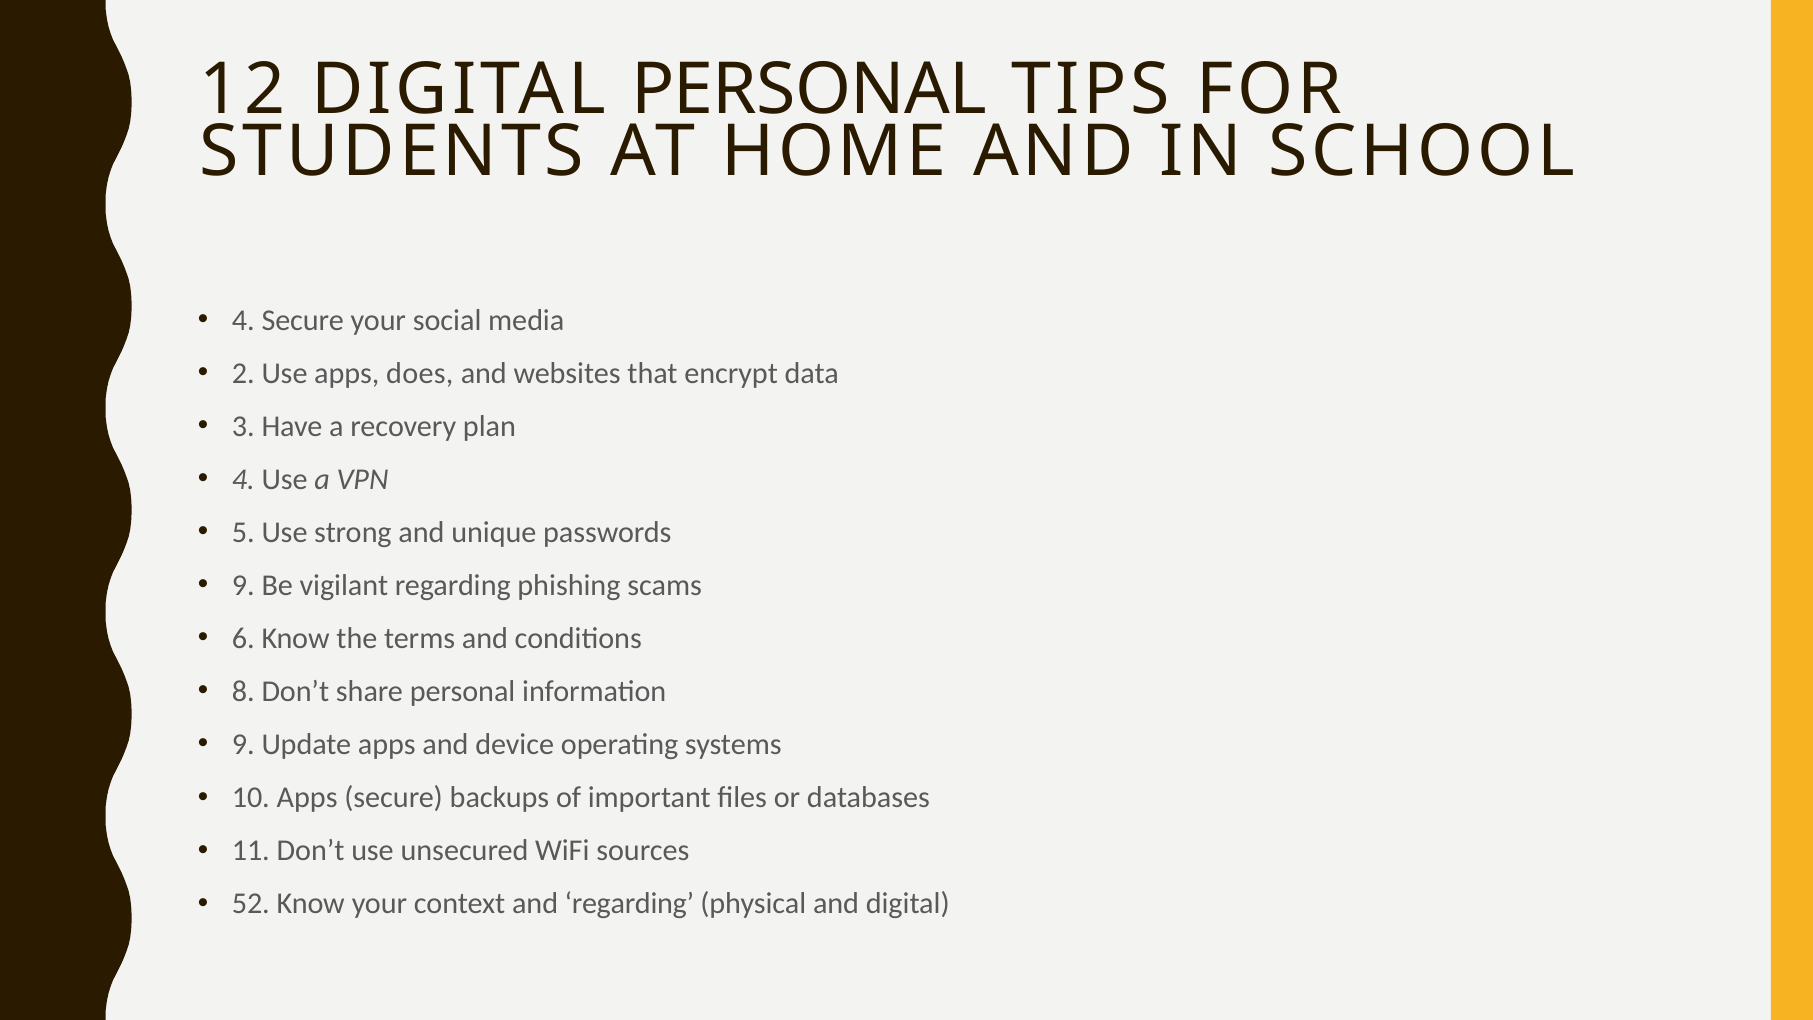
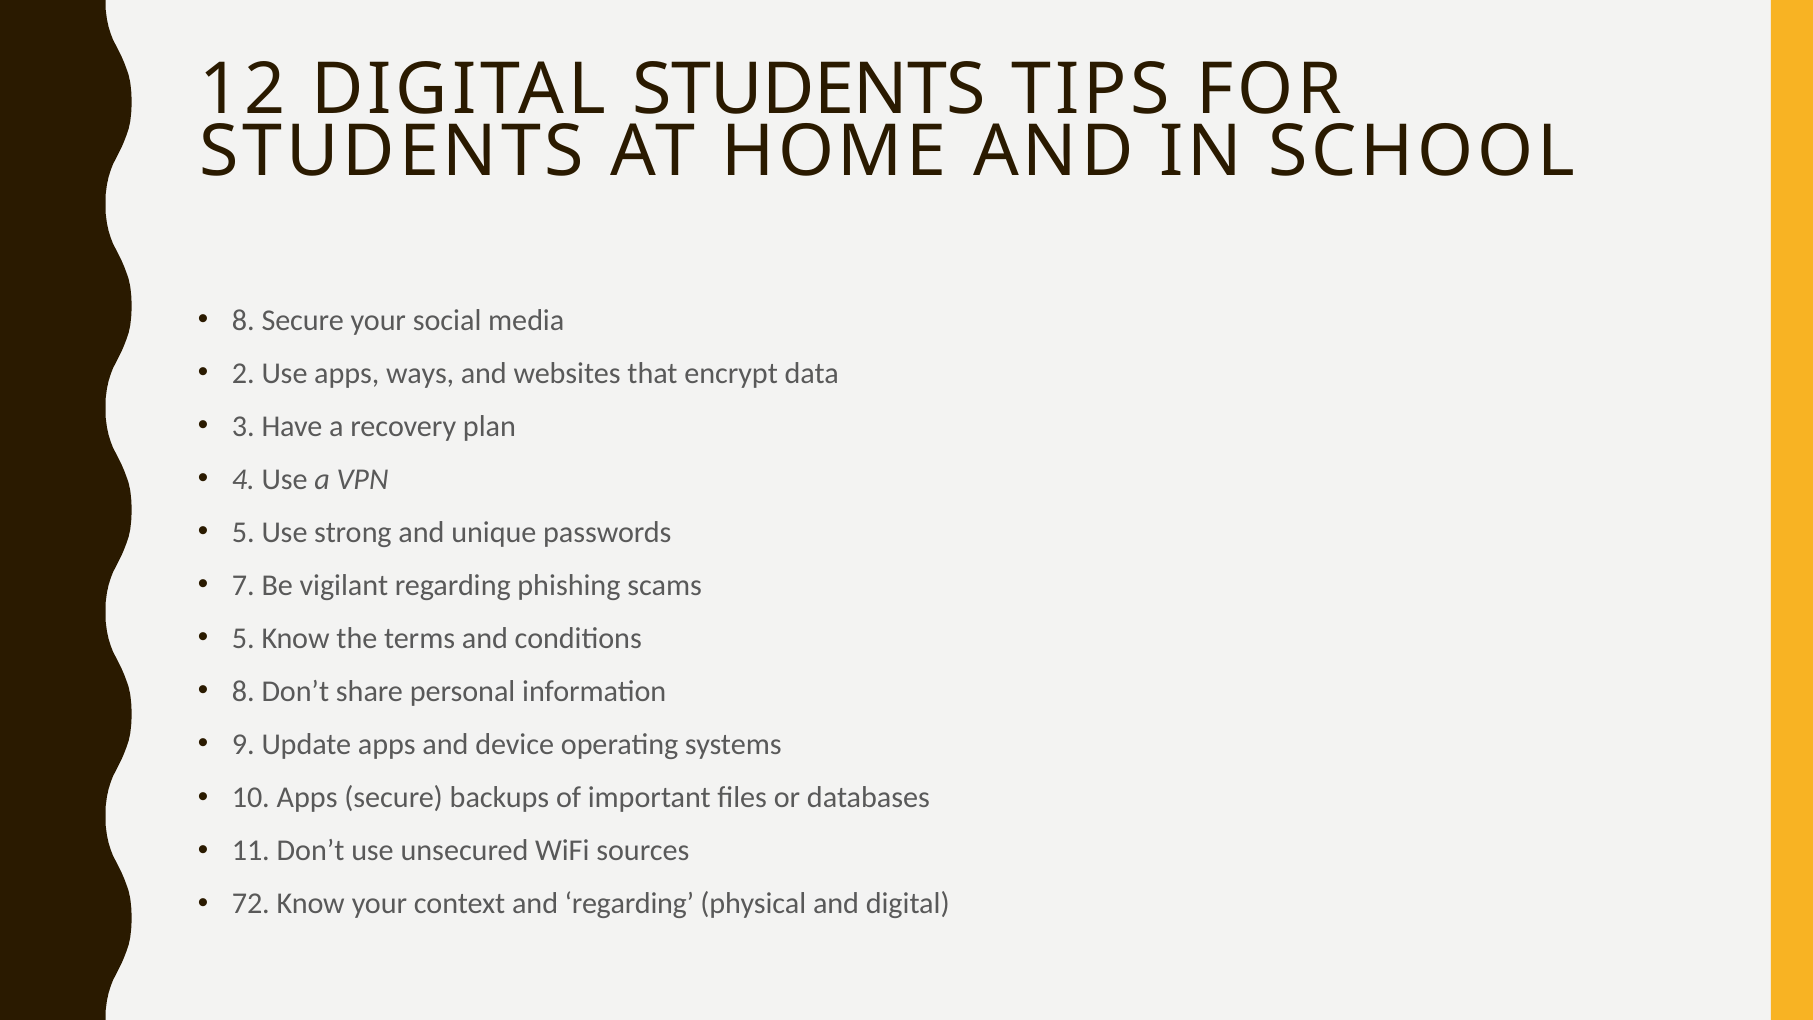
DIGITAL PERSONAL: PERSONAL -> STUDENTS
4 at (243, 320): 4 -> 8
does: does -> ways
9 at (243, 586): 9 -> 7
6 at (243, 639): 6 -> 5
52: 52 -> 72
